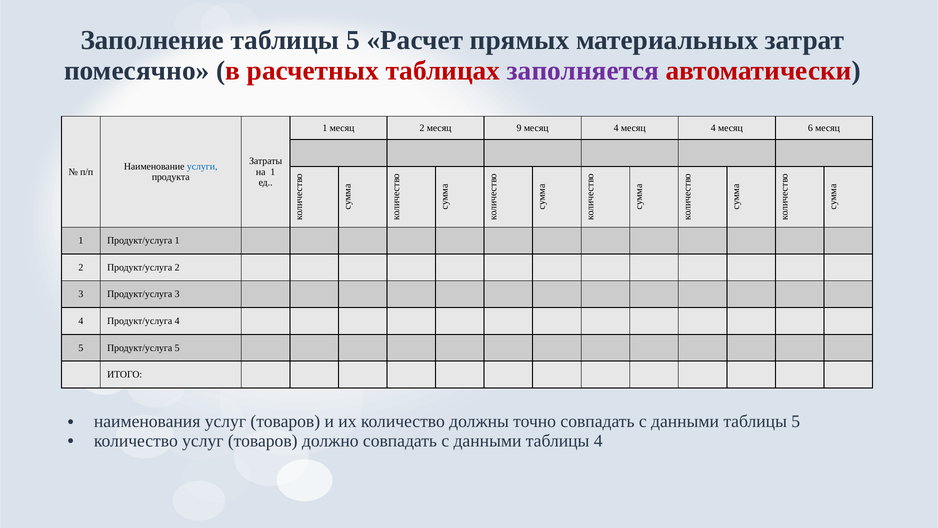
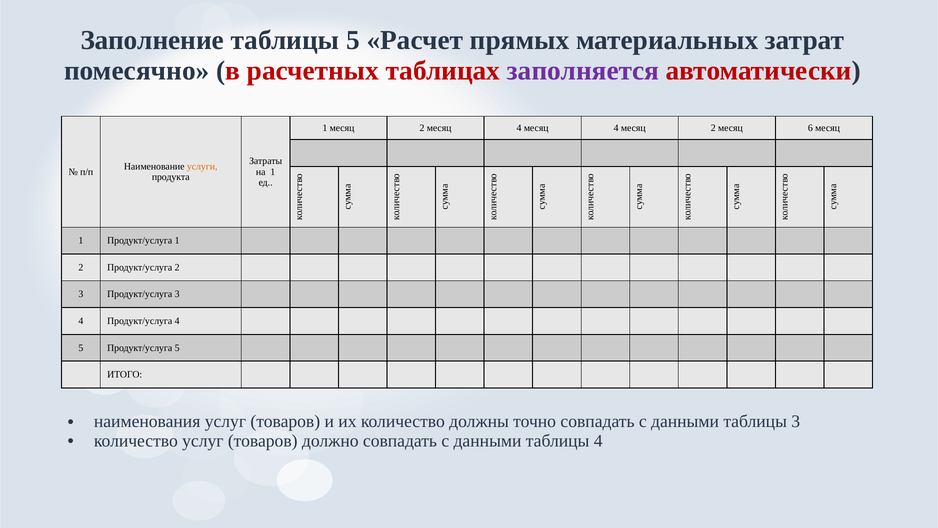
2 месяц 9: 9 -> 4
4 месяц 4: 4 -> 2
услуги colour: blue -> orange
данными таблицы 5: 5 -> 3
